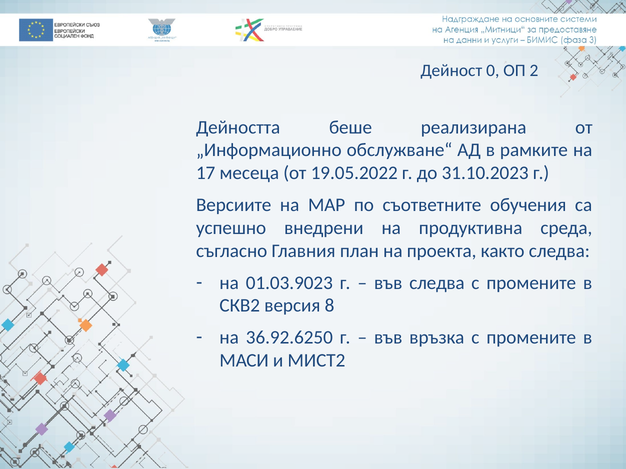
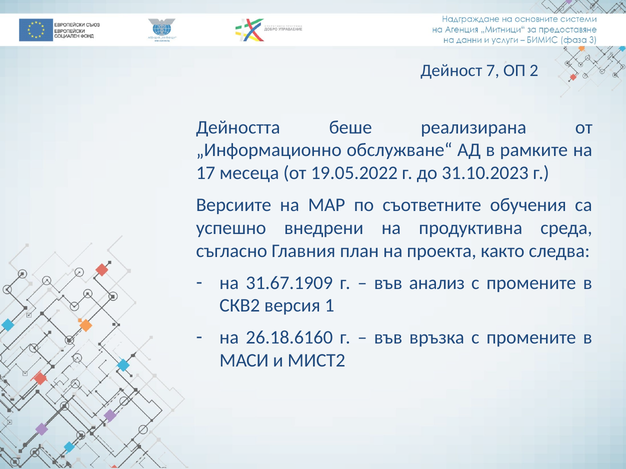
0: 0 -> 7
01.03.9023: 01.03.9023 -> 31.67.1909
във следва: следва -> анализ
8: 8 -> 1
36.92.6250: 36.92.6250 -> 26.18.6160
